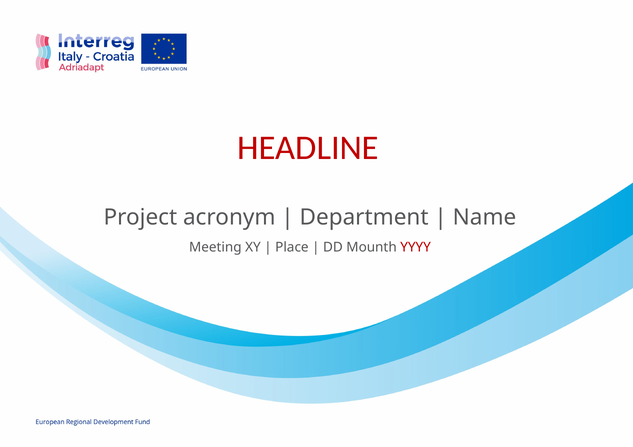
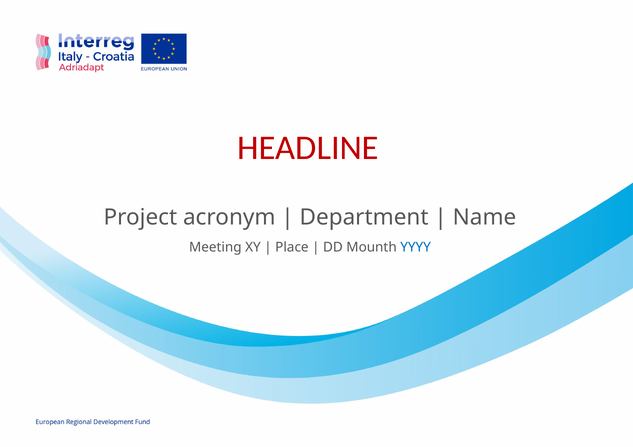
YYYY colour: red -> blue
